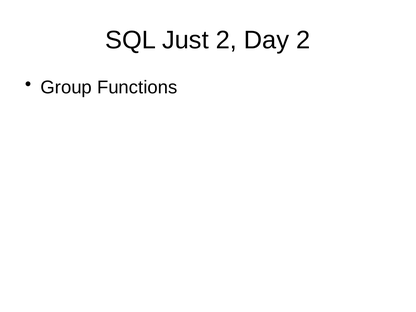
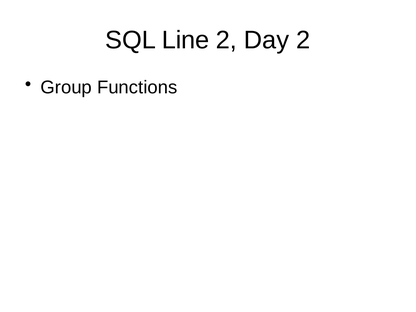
Just: Just -> Line
